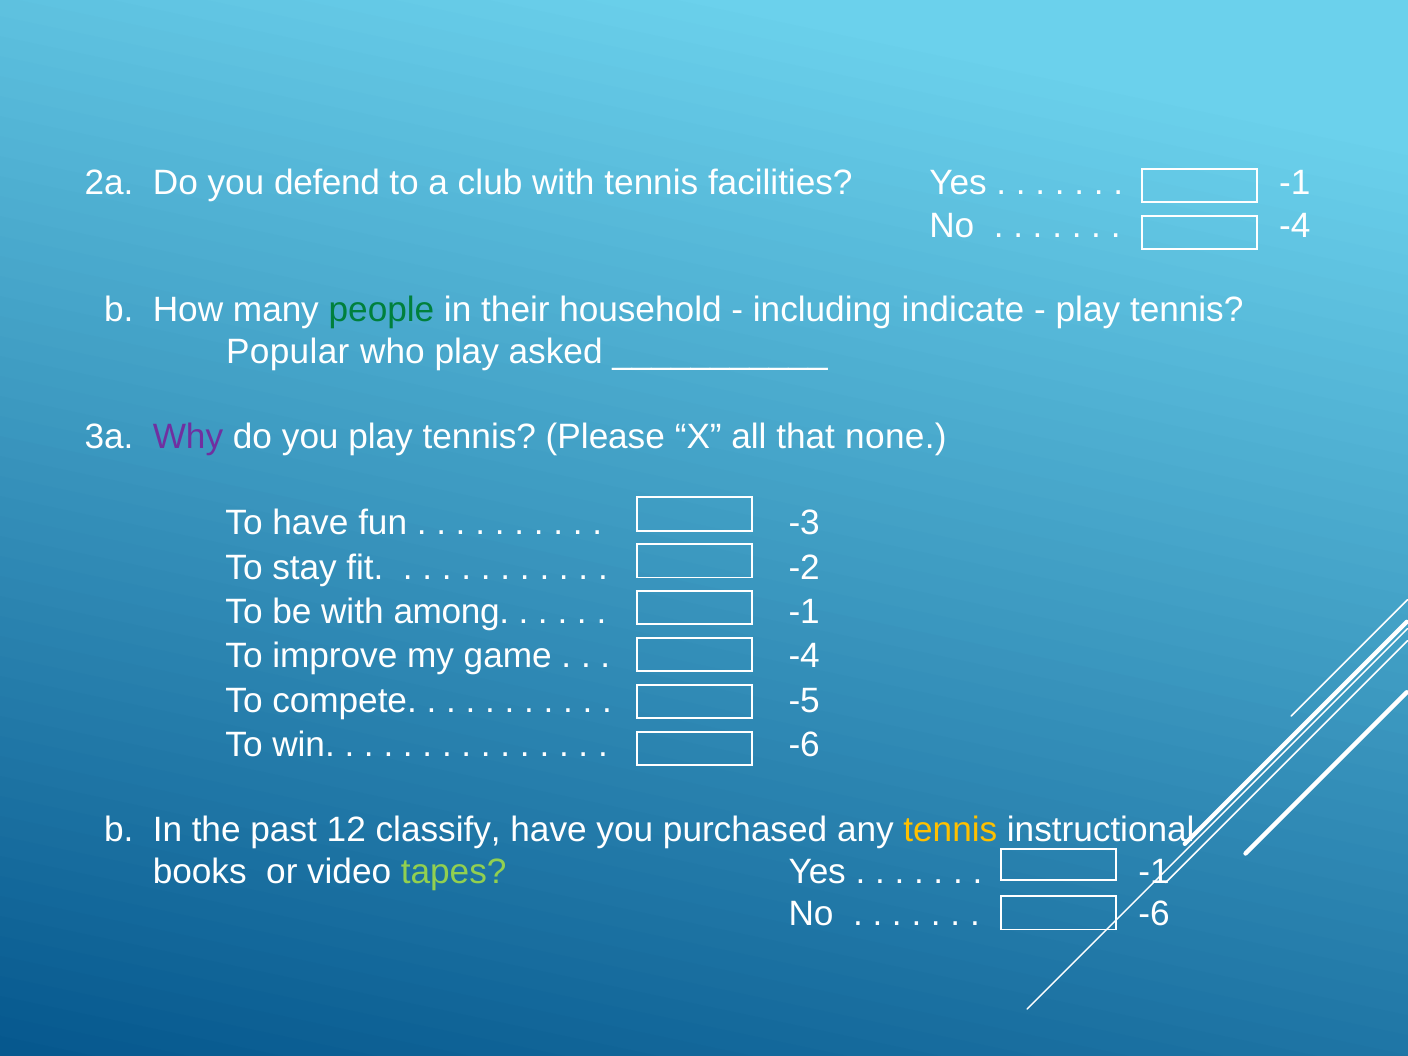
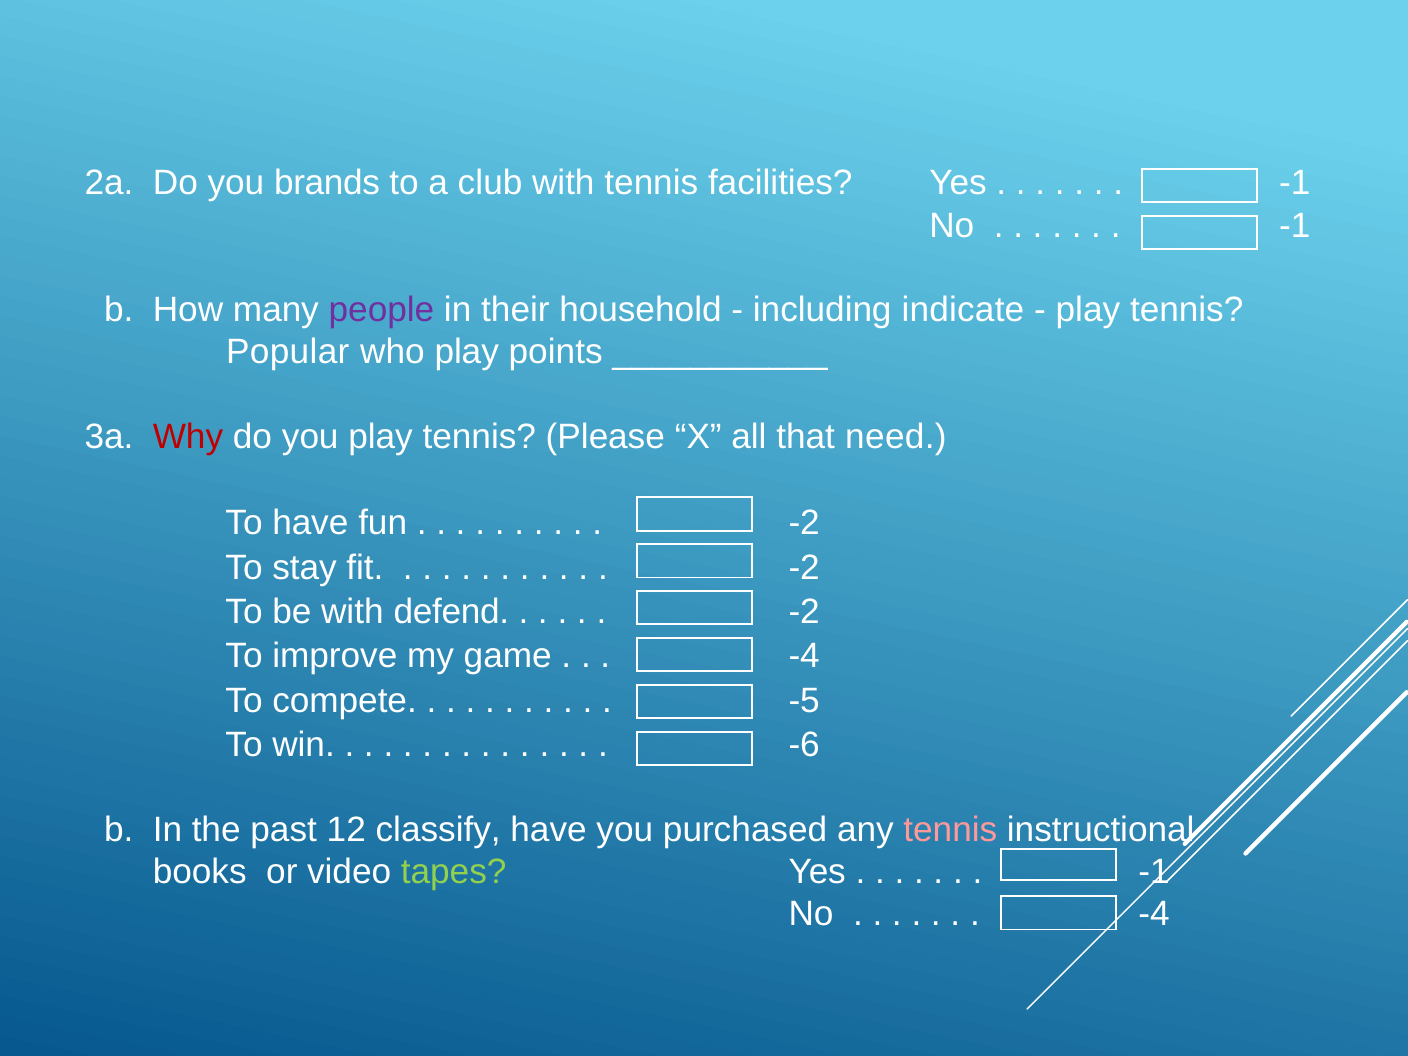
defend: defend -> brands
-4 at (1295, 225): -4 -> -1
people colour: green -> purple
asked: asked -> points
Why colour: purple -> red
none: none -> need
-3 at (804, 523): -3 -> -2
among: among -> defend
-1 at (804, 612): -1 -> -2
tennis at (950, 829) colour: yellow -> pink
-6 at (1154, 914): -6 -> -4
